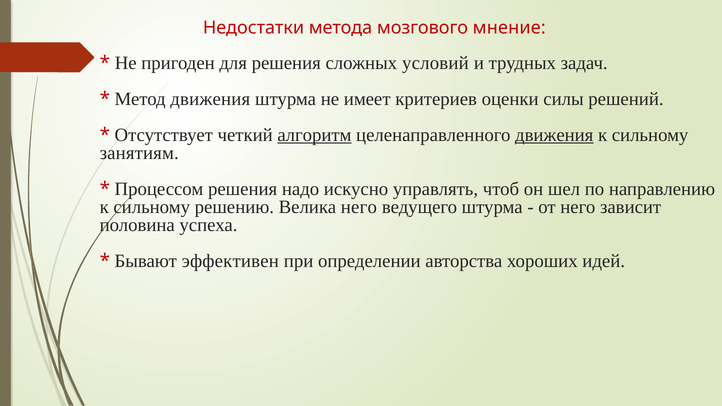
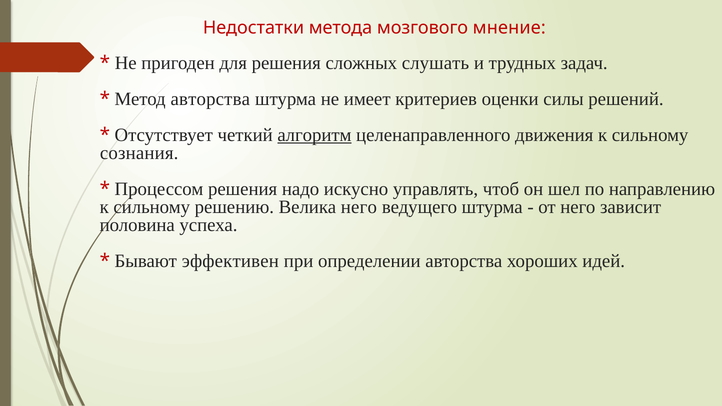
условий: условий -> слушать
Метод движения: движения -> авторства
движения at (554, 135) underline: present -> none
занятиям: занятиям -> сознания
